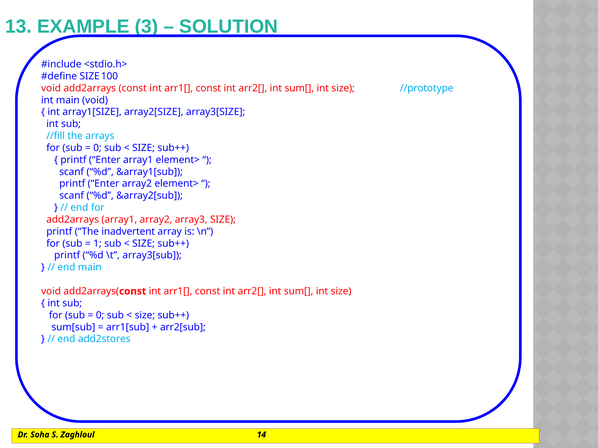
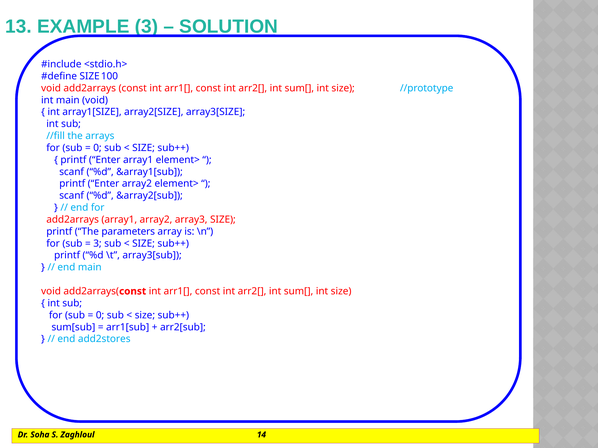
inadvertent: inadvertent -> parameters
1 at (97, 244): 1 -> 3
